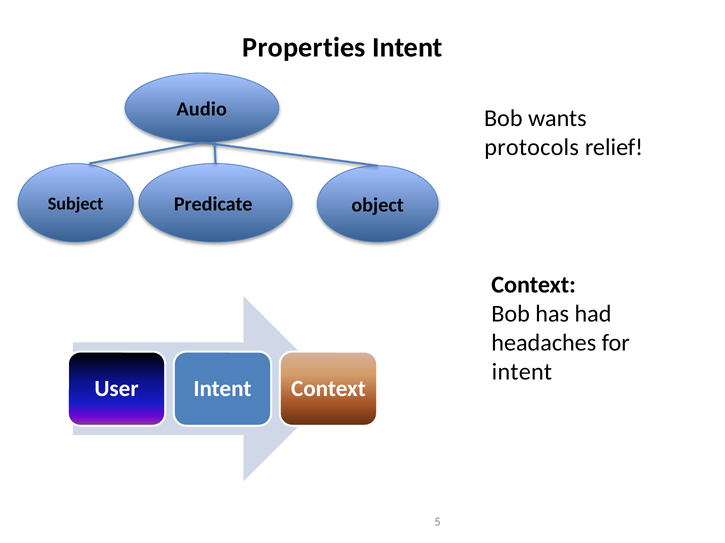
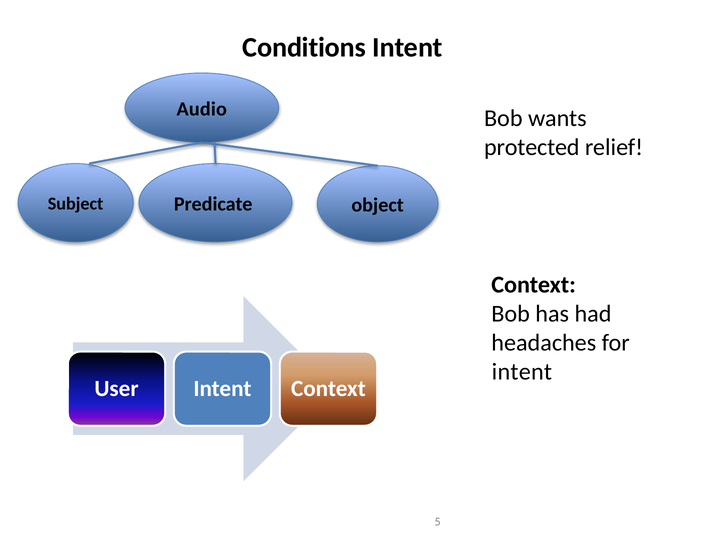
Properties: Properties -> Conditions
protocols: protocols -> protected
